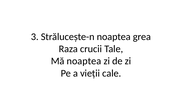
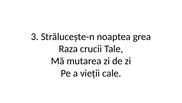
Mă noaptea: noaptea -> mutarea
